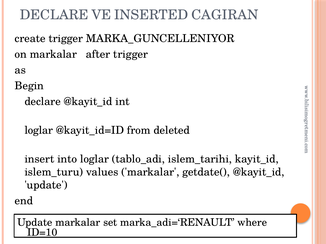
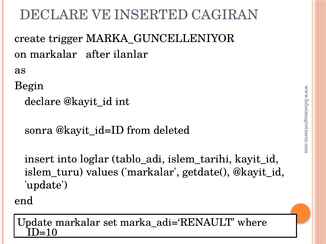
after trigger: trigger -> ilanlar
loglar at (39, 131): loglar -> sonra
